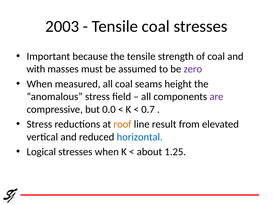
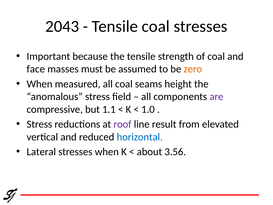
2003: 2003 -> 2043
with: with -> face
zero colour: purple -> orange
0.0: 0.0 -> 1.1
0.7: 0.7 -> 1.0
roof colour: orange -> purple
Logical: Logical -> Lateral
1.25: 1.25 -> 3.56
